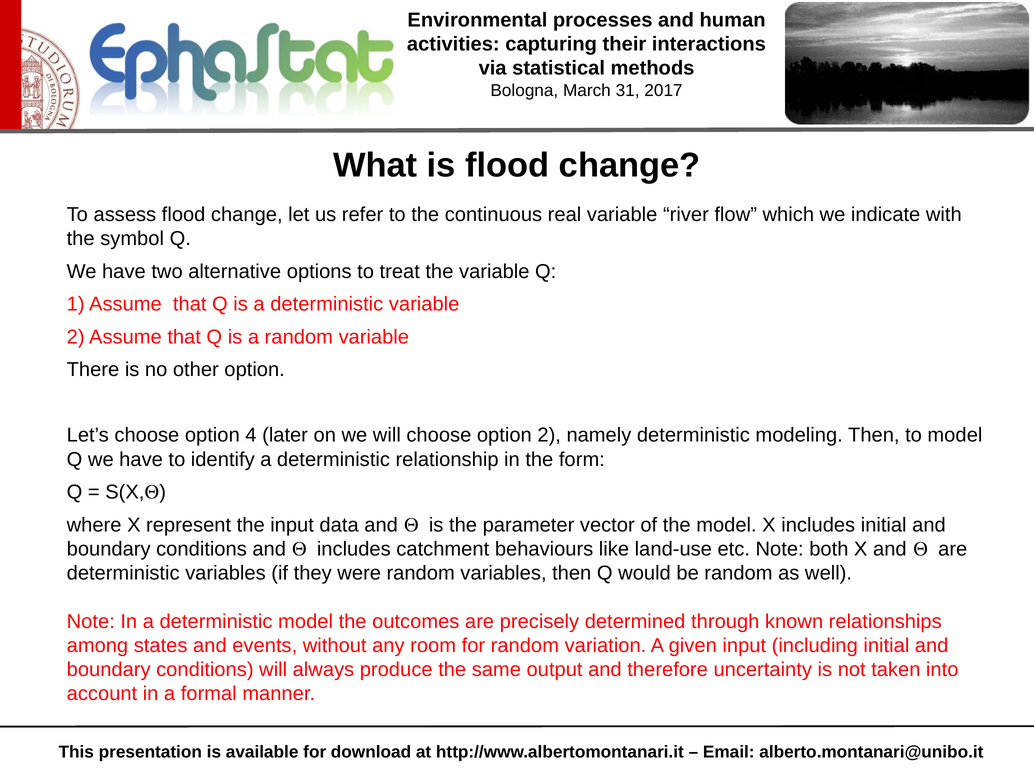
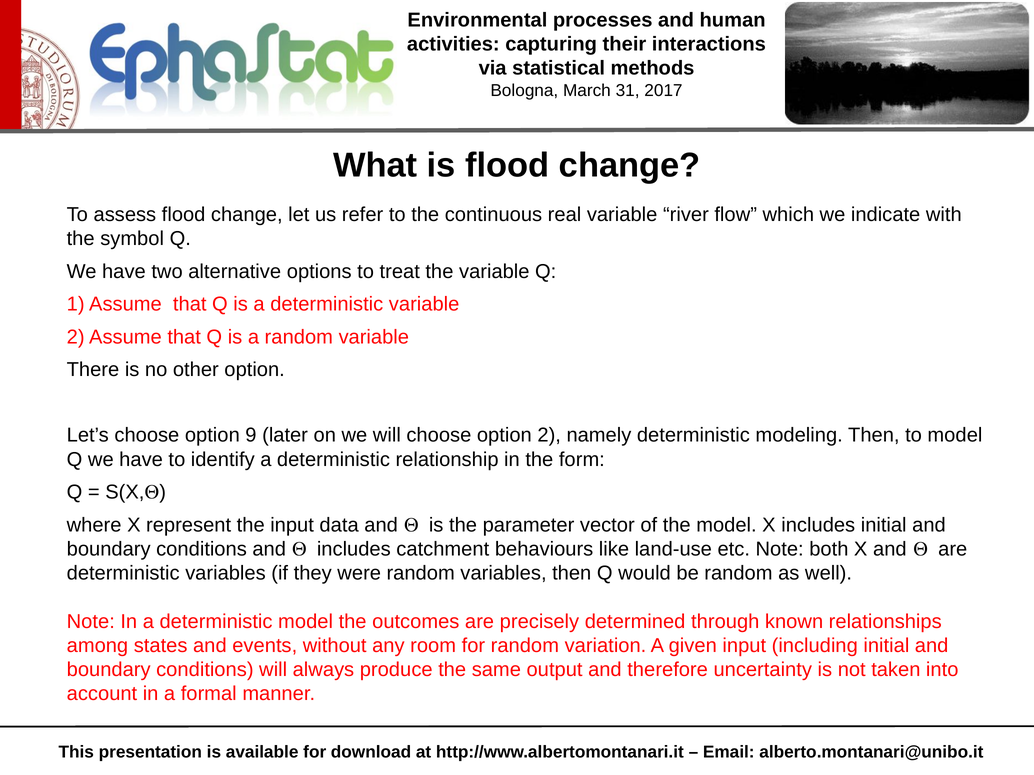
4: 4 -> 9
